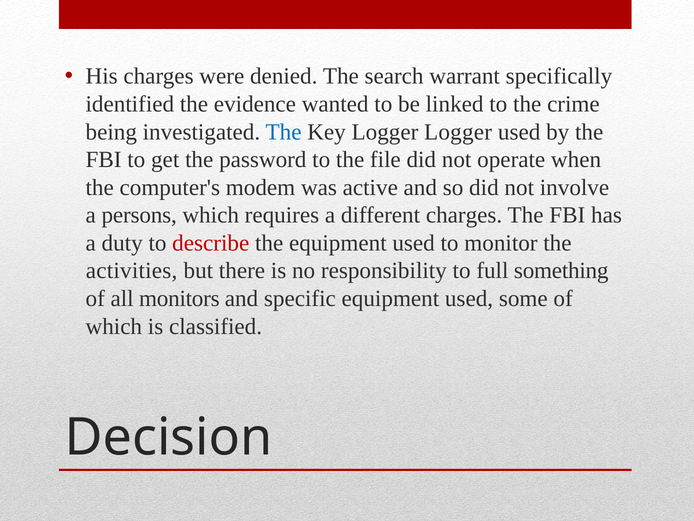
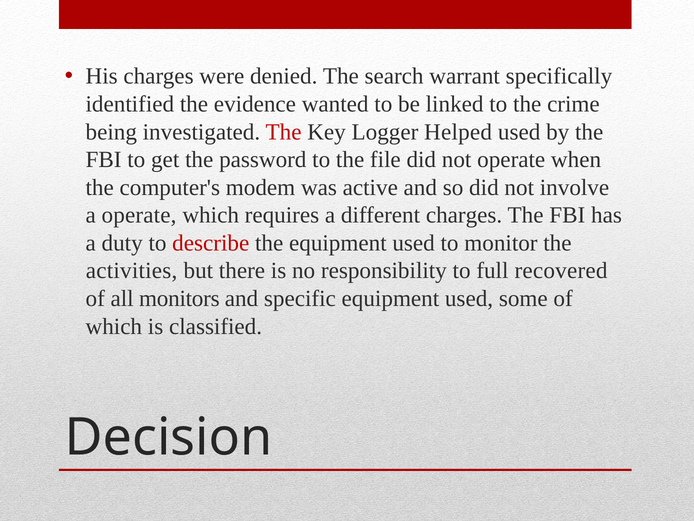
The at (284, 132) colour: blue -> red
Logger Logger: Logger -> Helped
a persons: persons -> operate
something: something -> recovered
